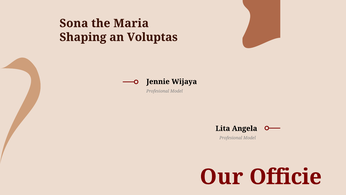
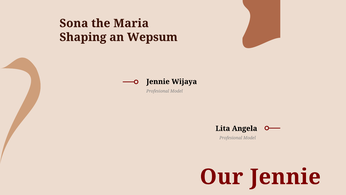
Voluptas: Voluptas -> Wepsum
Our Officie: Officie -> Jennie
